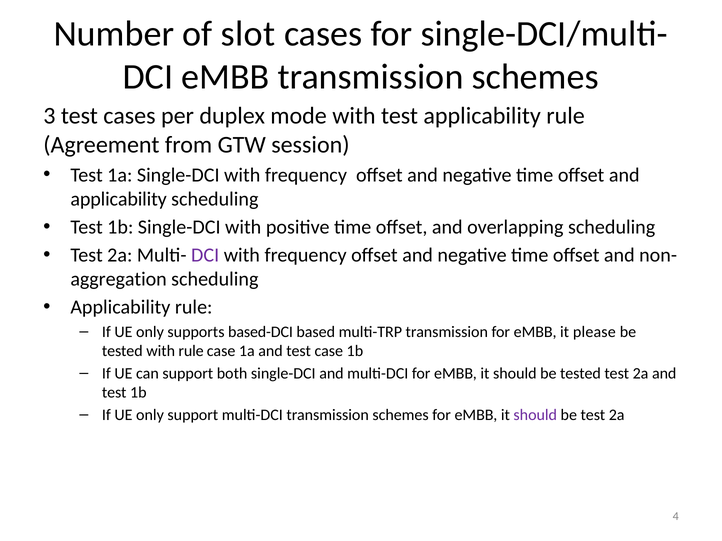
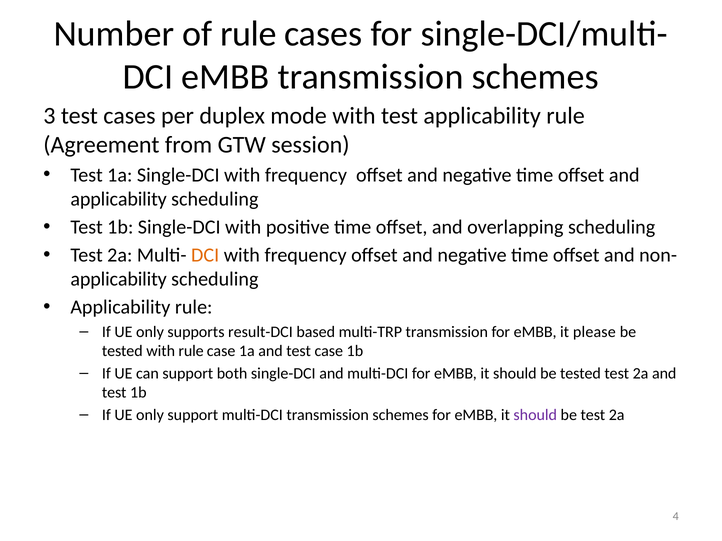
of slot: slot -> rule
DCI at (205, 255) colour: purple -> orange
aggregation at (119, 279): aggregation -> applicability
based-DCI: based-DCI -> result-DCI
